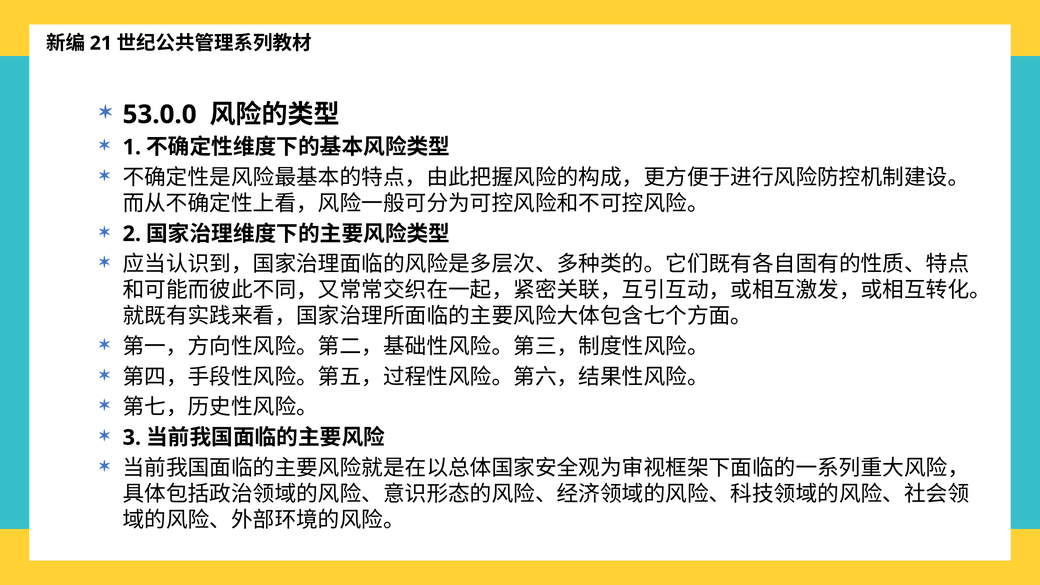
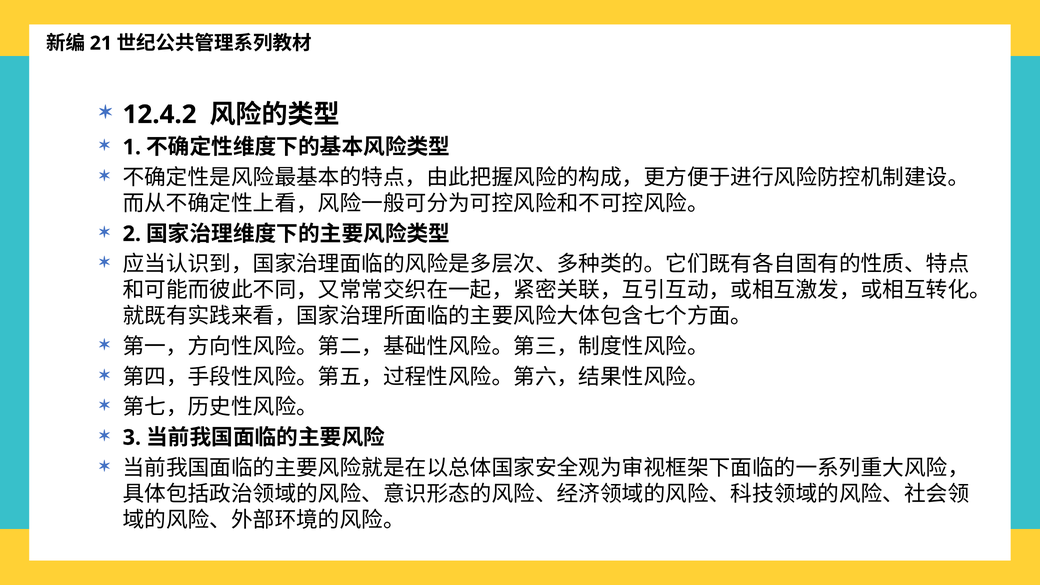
53.0.0: 53.0.0 -> 12.4.2
